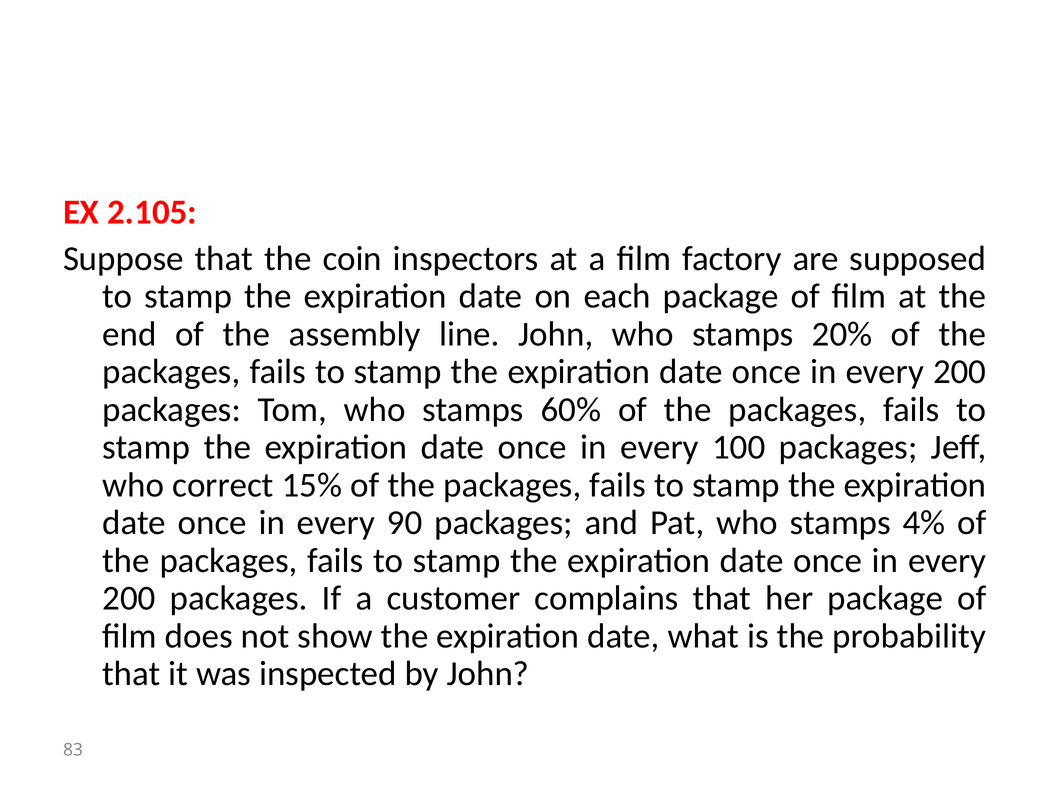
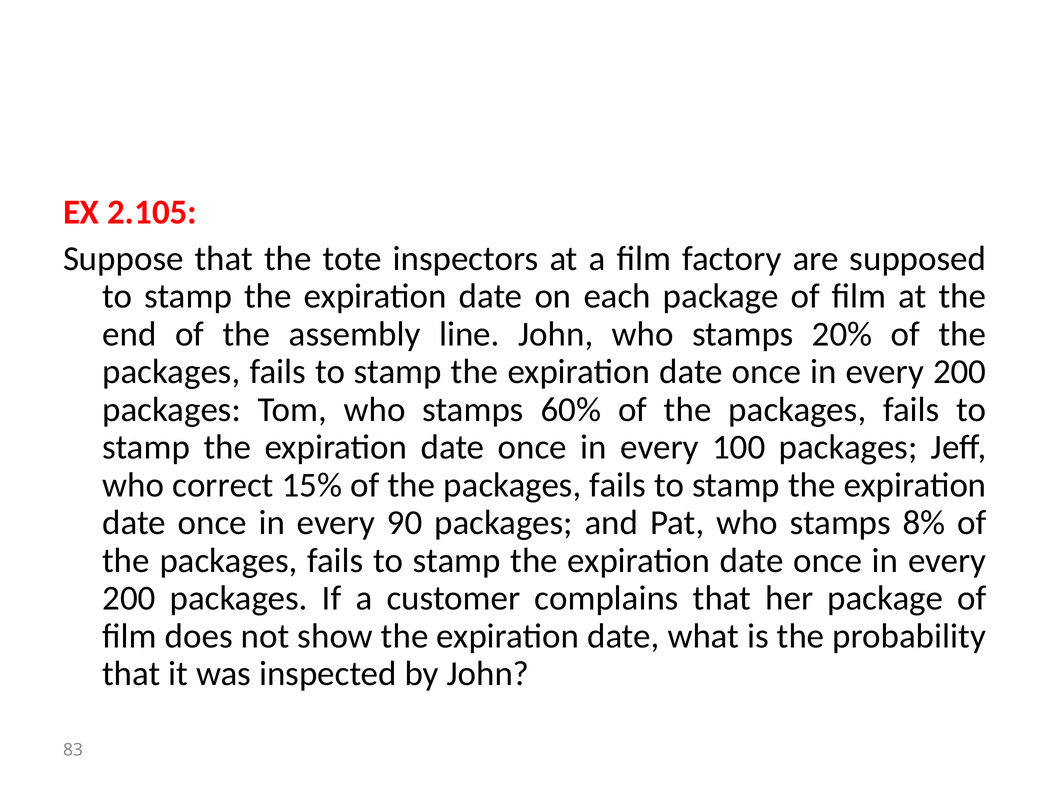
coin: coin -> tote
4%: 4% -> 8%
